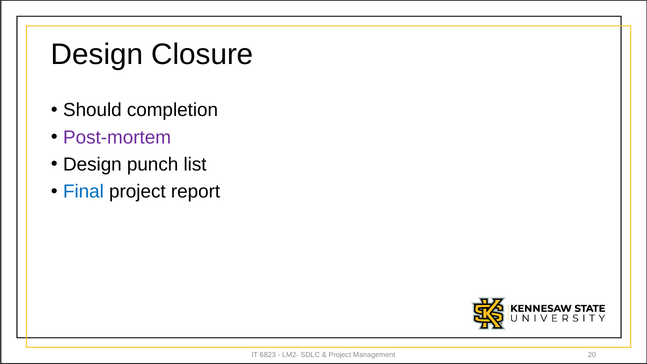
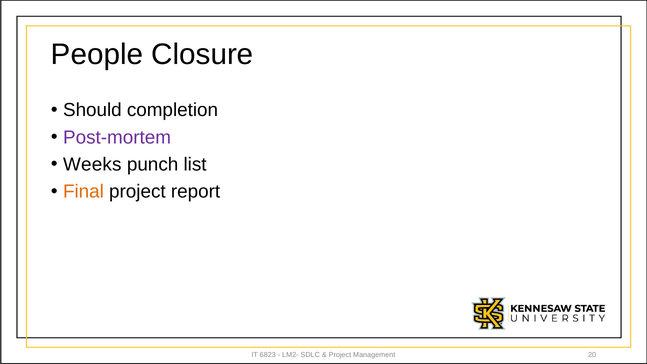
Design at (97, 54): Design -> People
Design at (92, 164): Design -> Weeks
Final colour: blue -> orange
